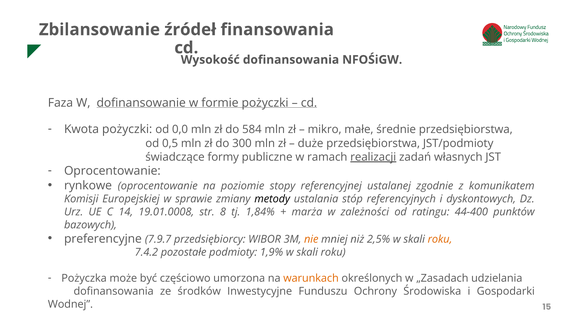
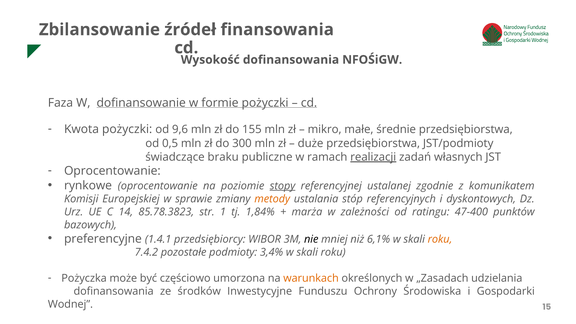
0,0: 0,0 -> 9,6
584: 584 -> 155
formy: formy -> braku
stopy underline: none -> present
metody colour: black -> orange
19.01.0008: 19.01.0008 -> 85.78.3823
8: 8 -> 1
44-400: 44-400 -> 47-400
7.9.7: 7.9.7 -> 1.4.1
nie colour: orange -> black
2,5%: 2,5% -> 6,1%
1,9%: 1,9% -> 3,4%
